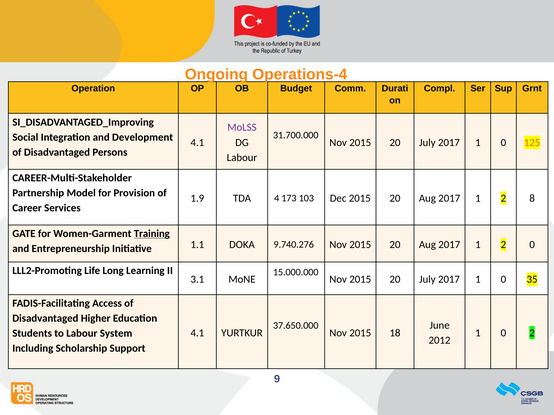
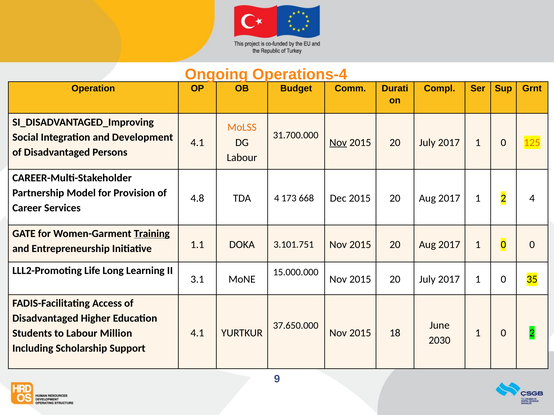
MoLSS colour: purple -> orange
Nov at (338, 143) underline: none -> present
1.9: 1.9 -> 4.8
103: 103 -> 668
2 8: 8 -> 4
9.740.276: 9.740.276 -> 3.101.751
2 at (503, 245): 2 -> 0
System: System -> Million
2012: 2012 -> 2030
